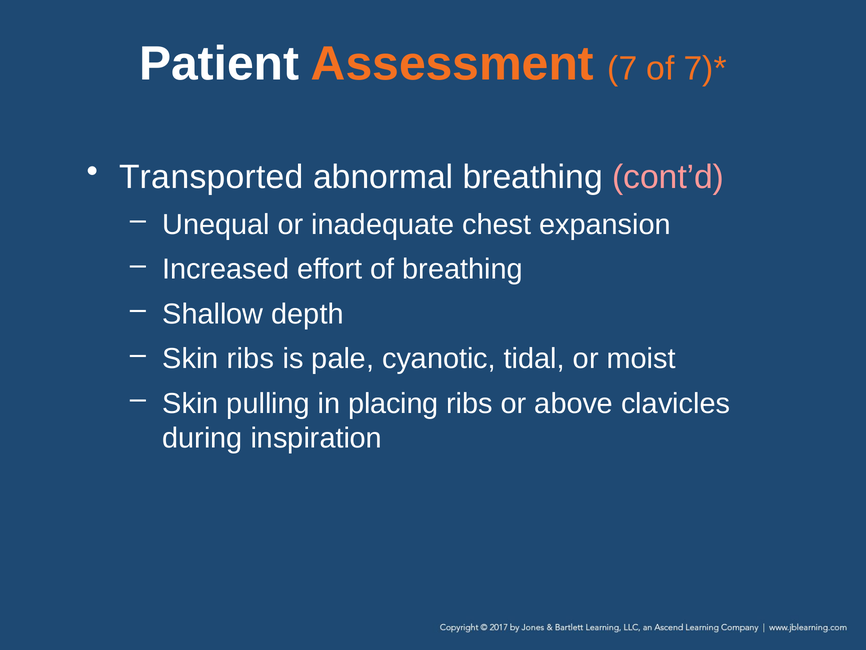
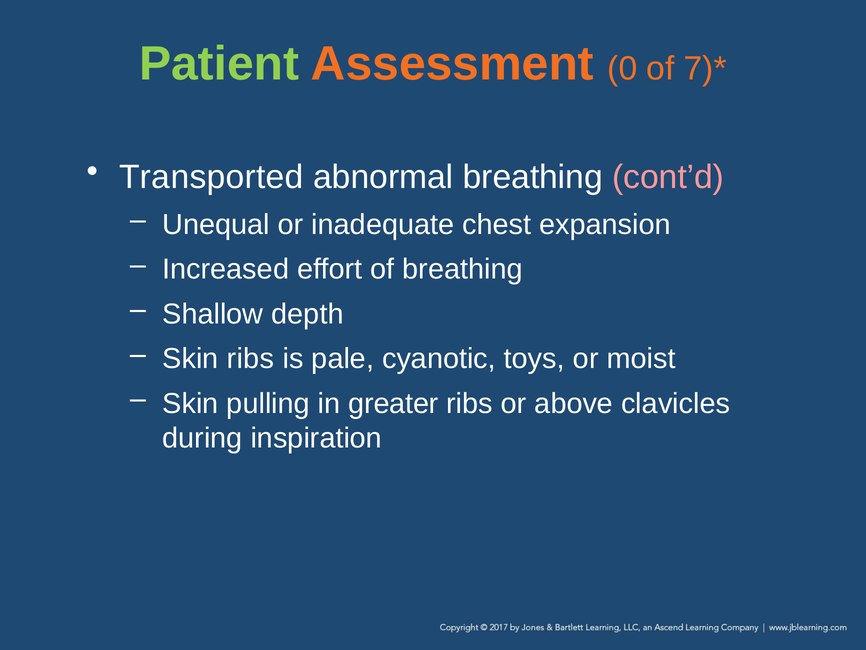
Patient colour: white -> light green
7: 7 -> 0
tidal: tidal -> toys
placing: placing -> greater
